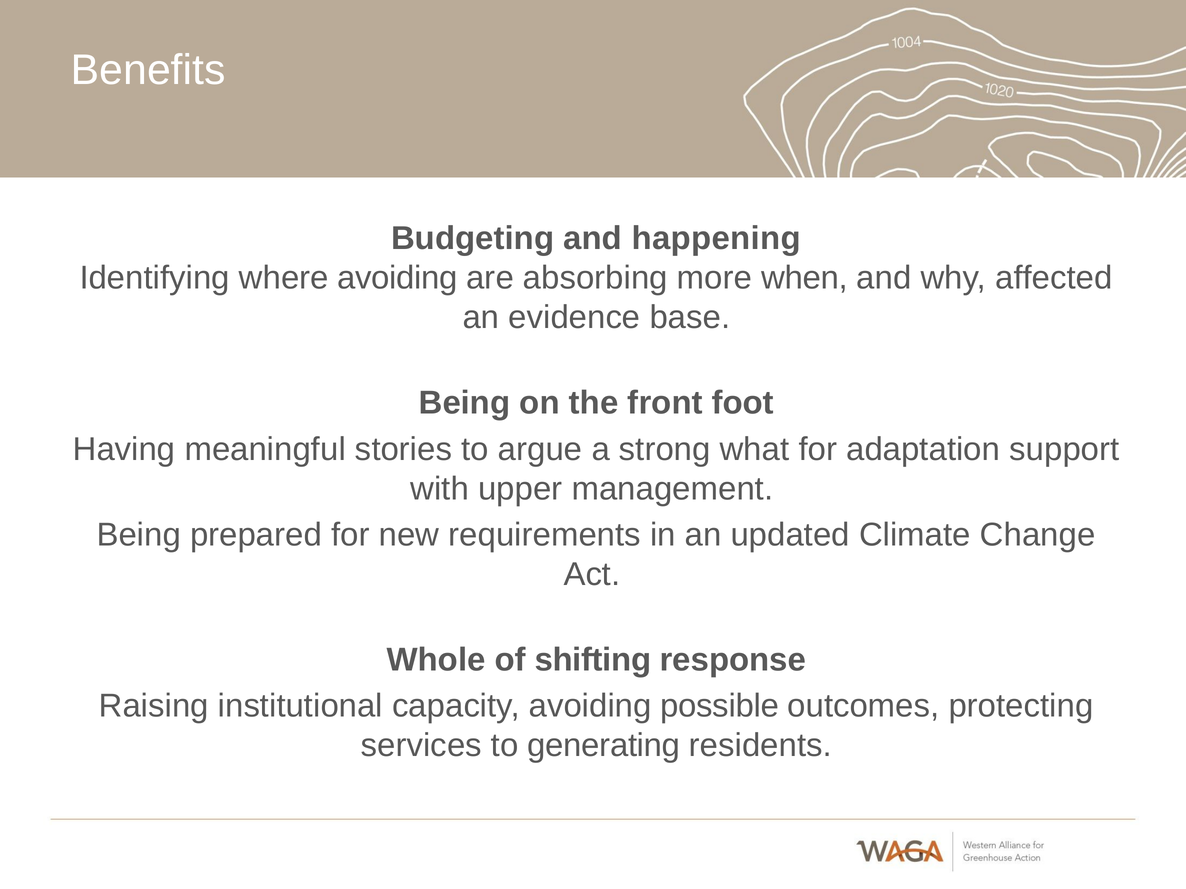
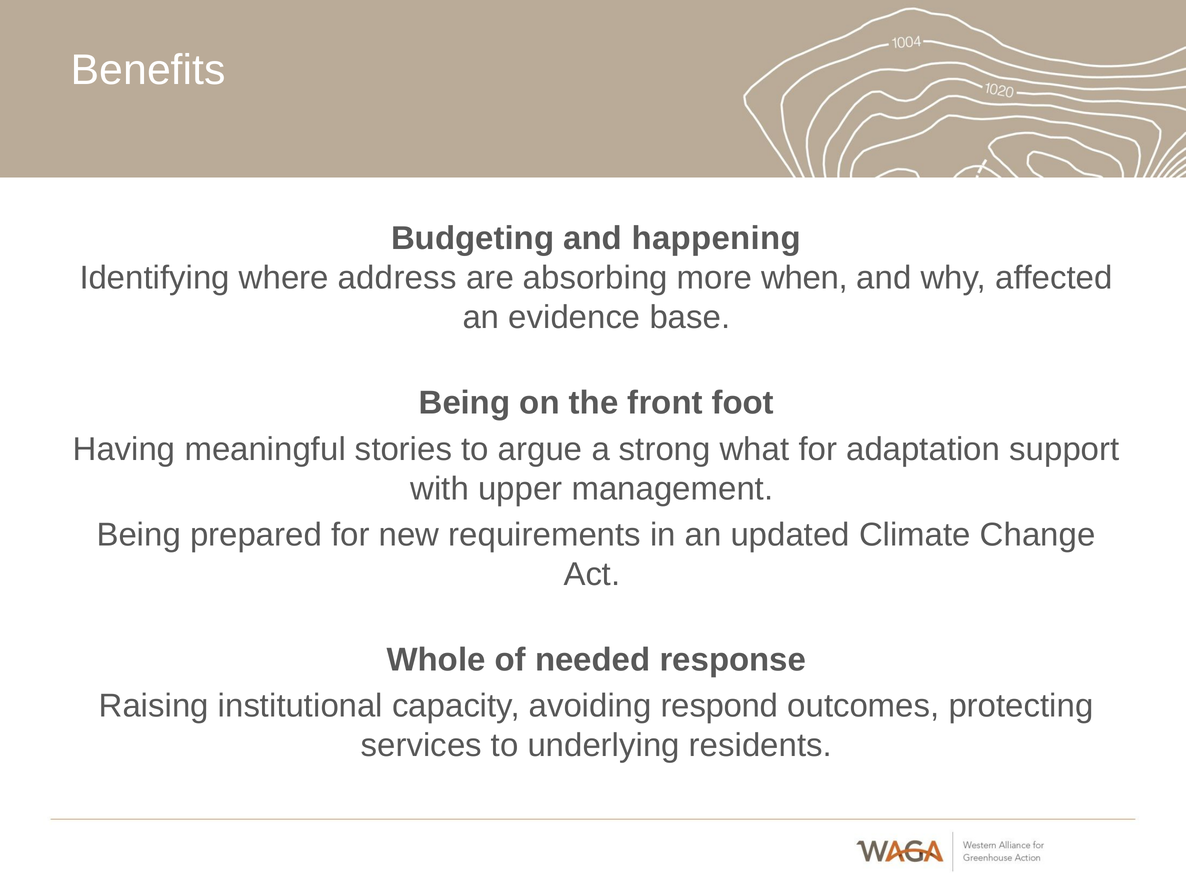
where avoiding: avoiding -> address
shifting: shifting -> needed
possible: possible -> respond
generating: generating -> underlying
